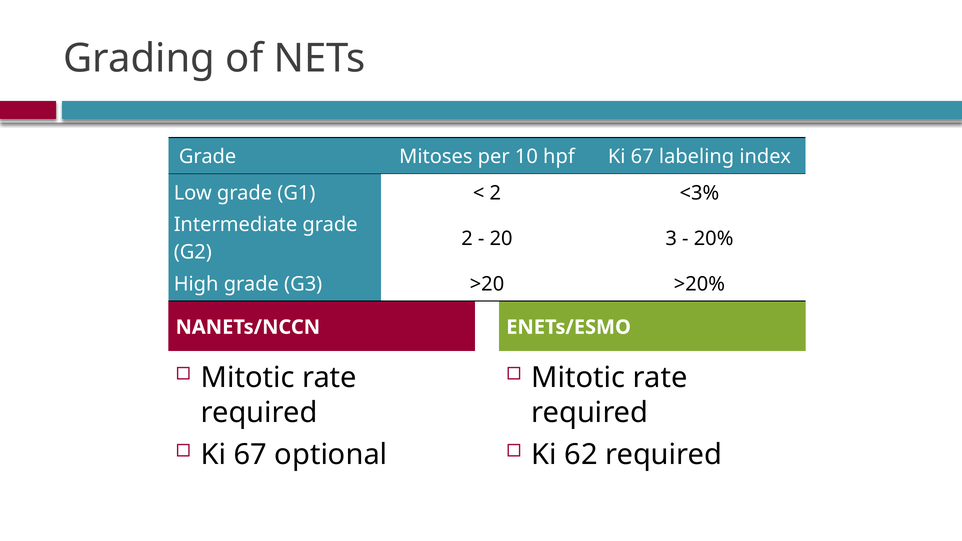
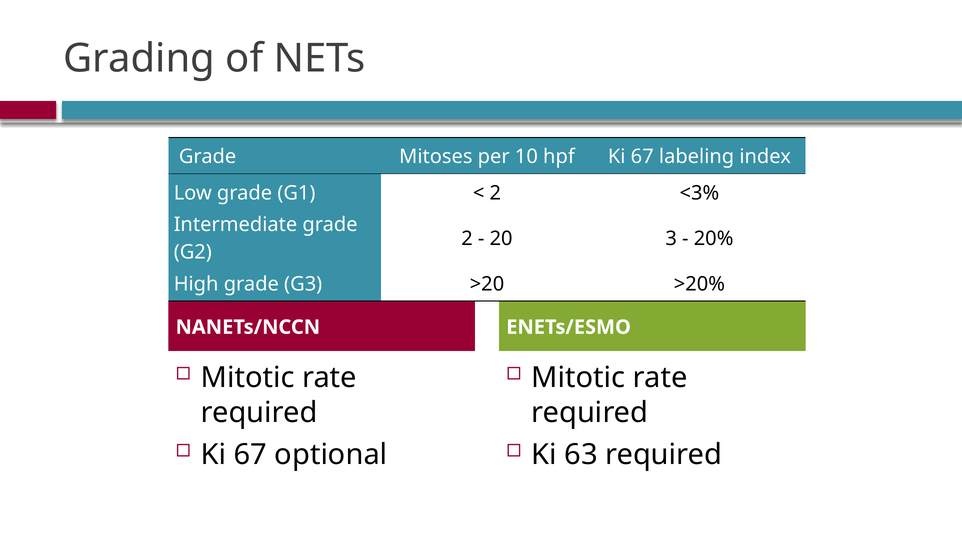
62: 62 -> 63
